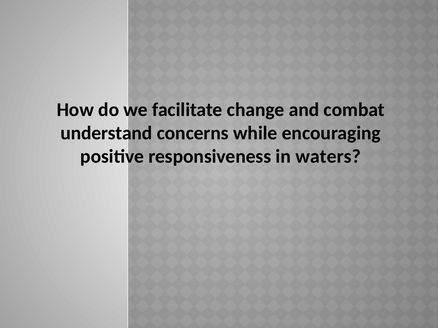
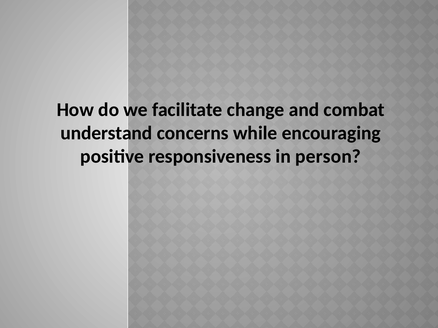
waters: waters -> person
